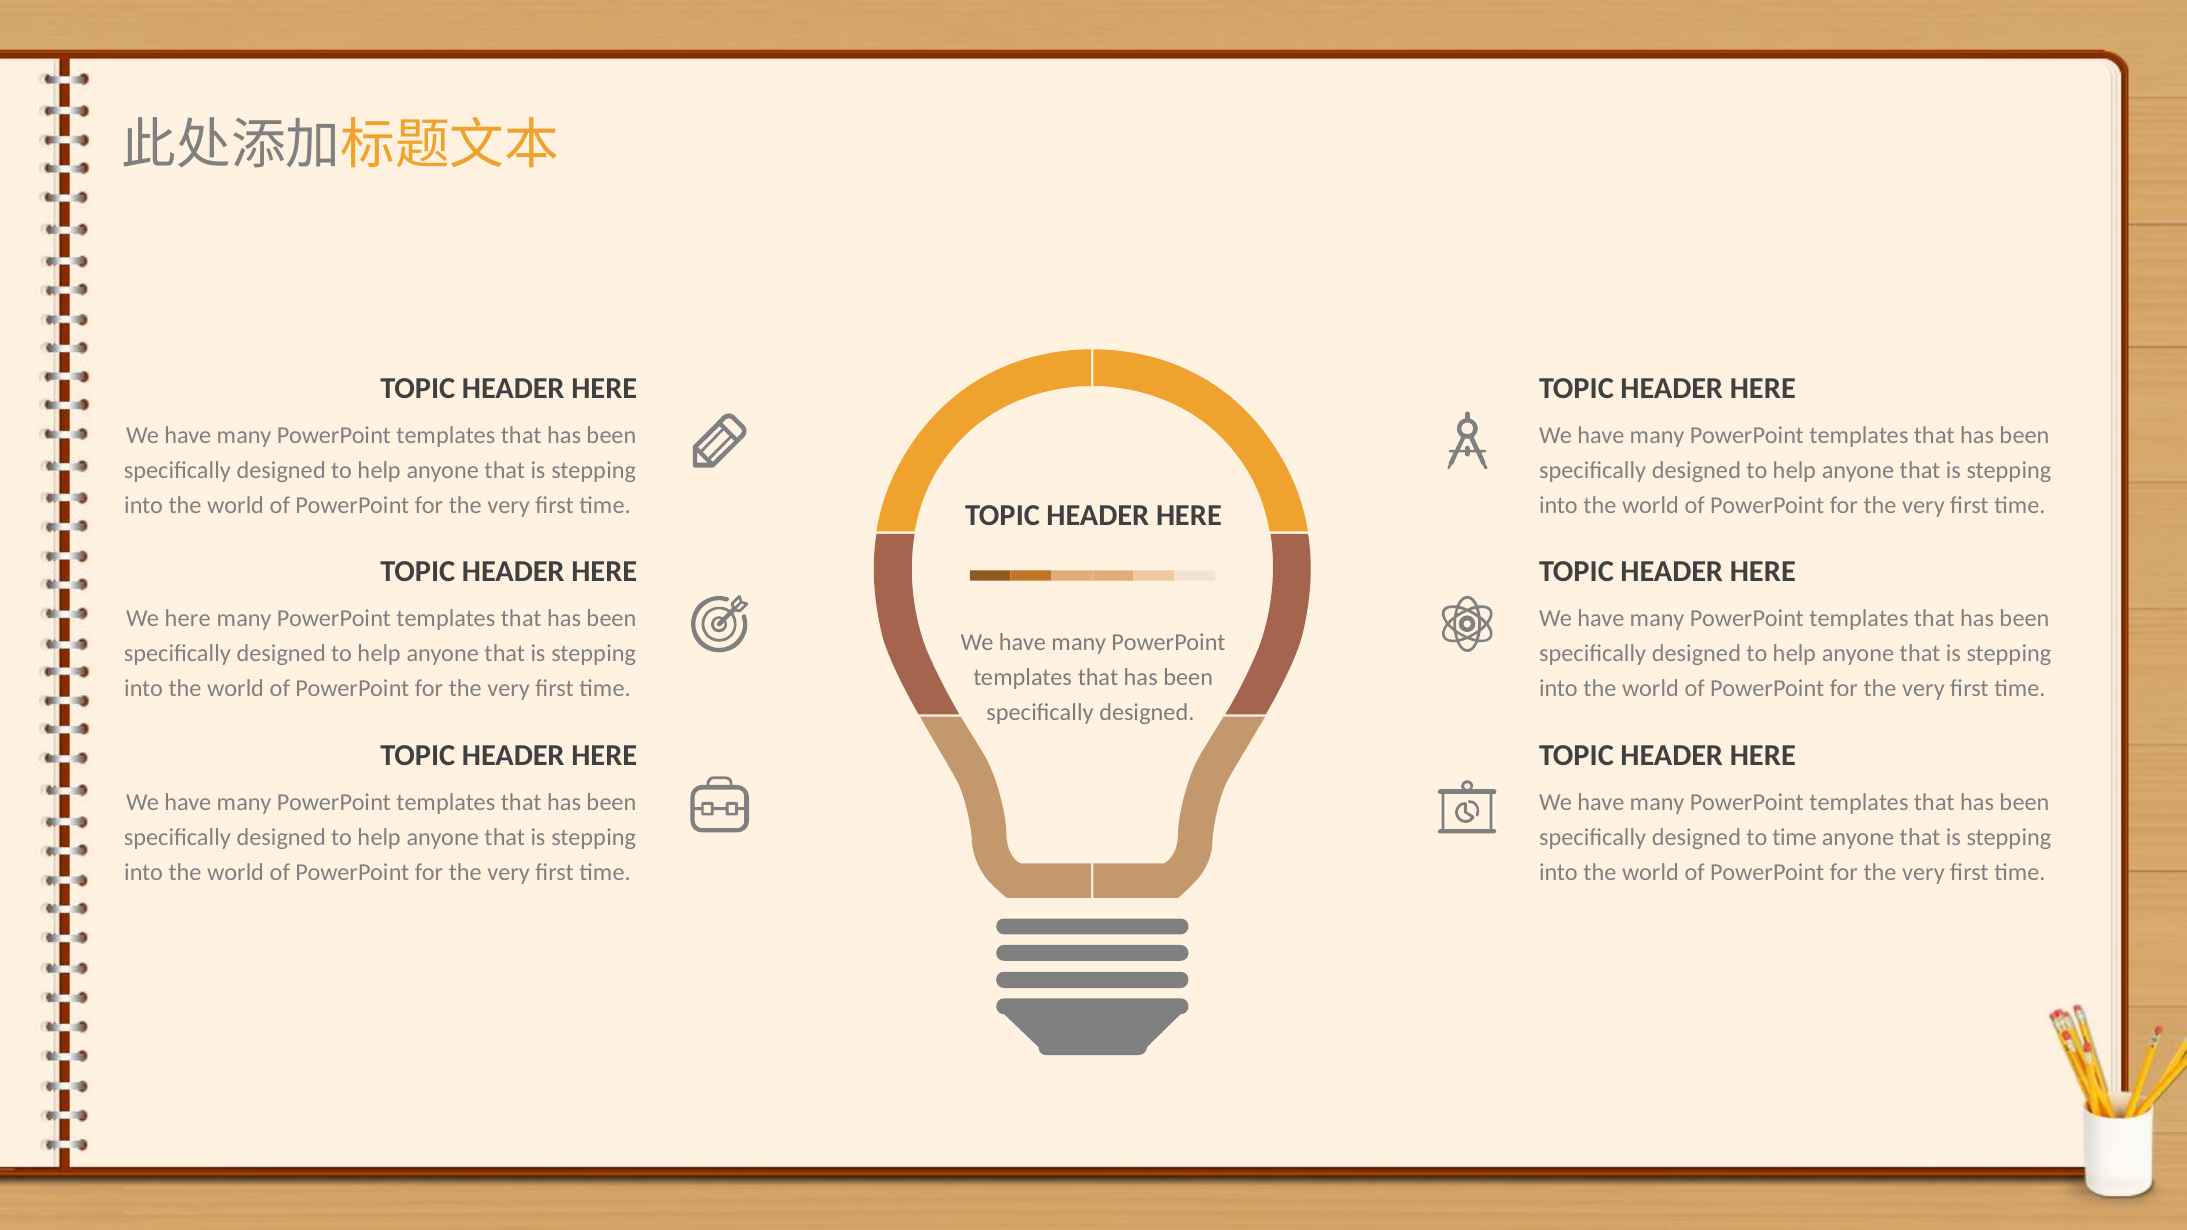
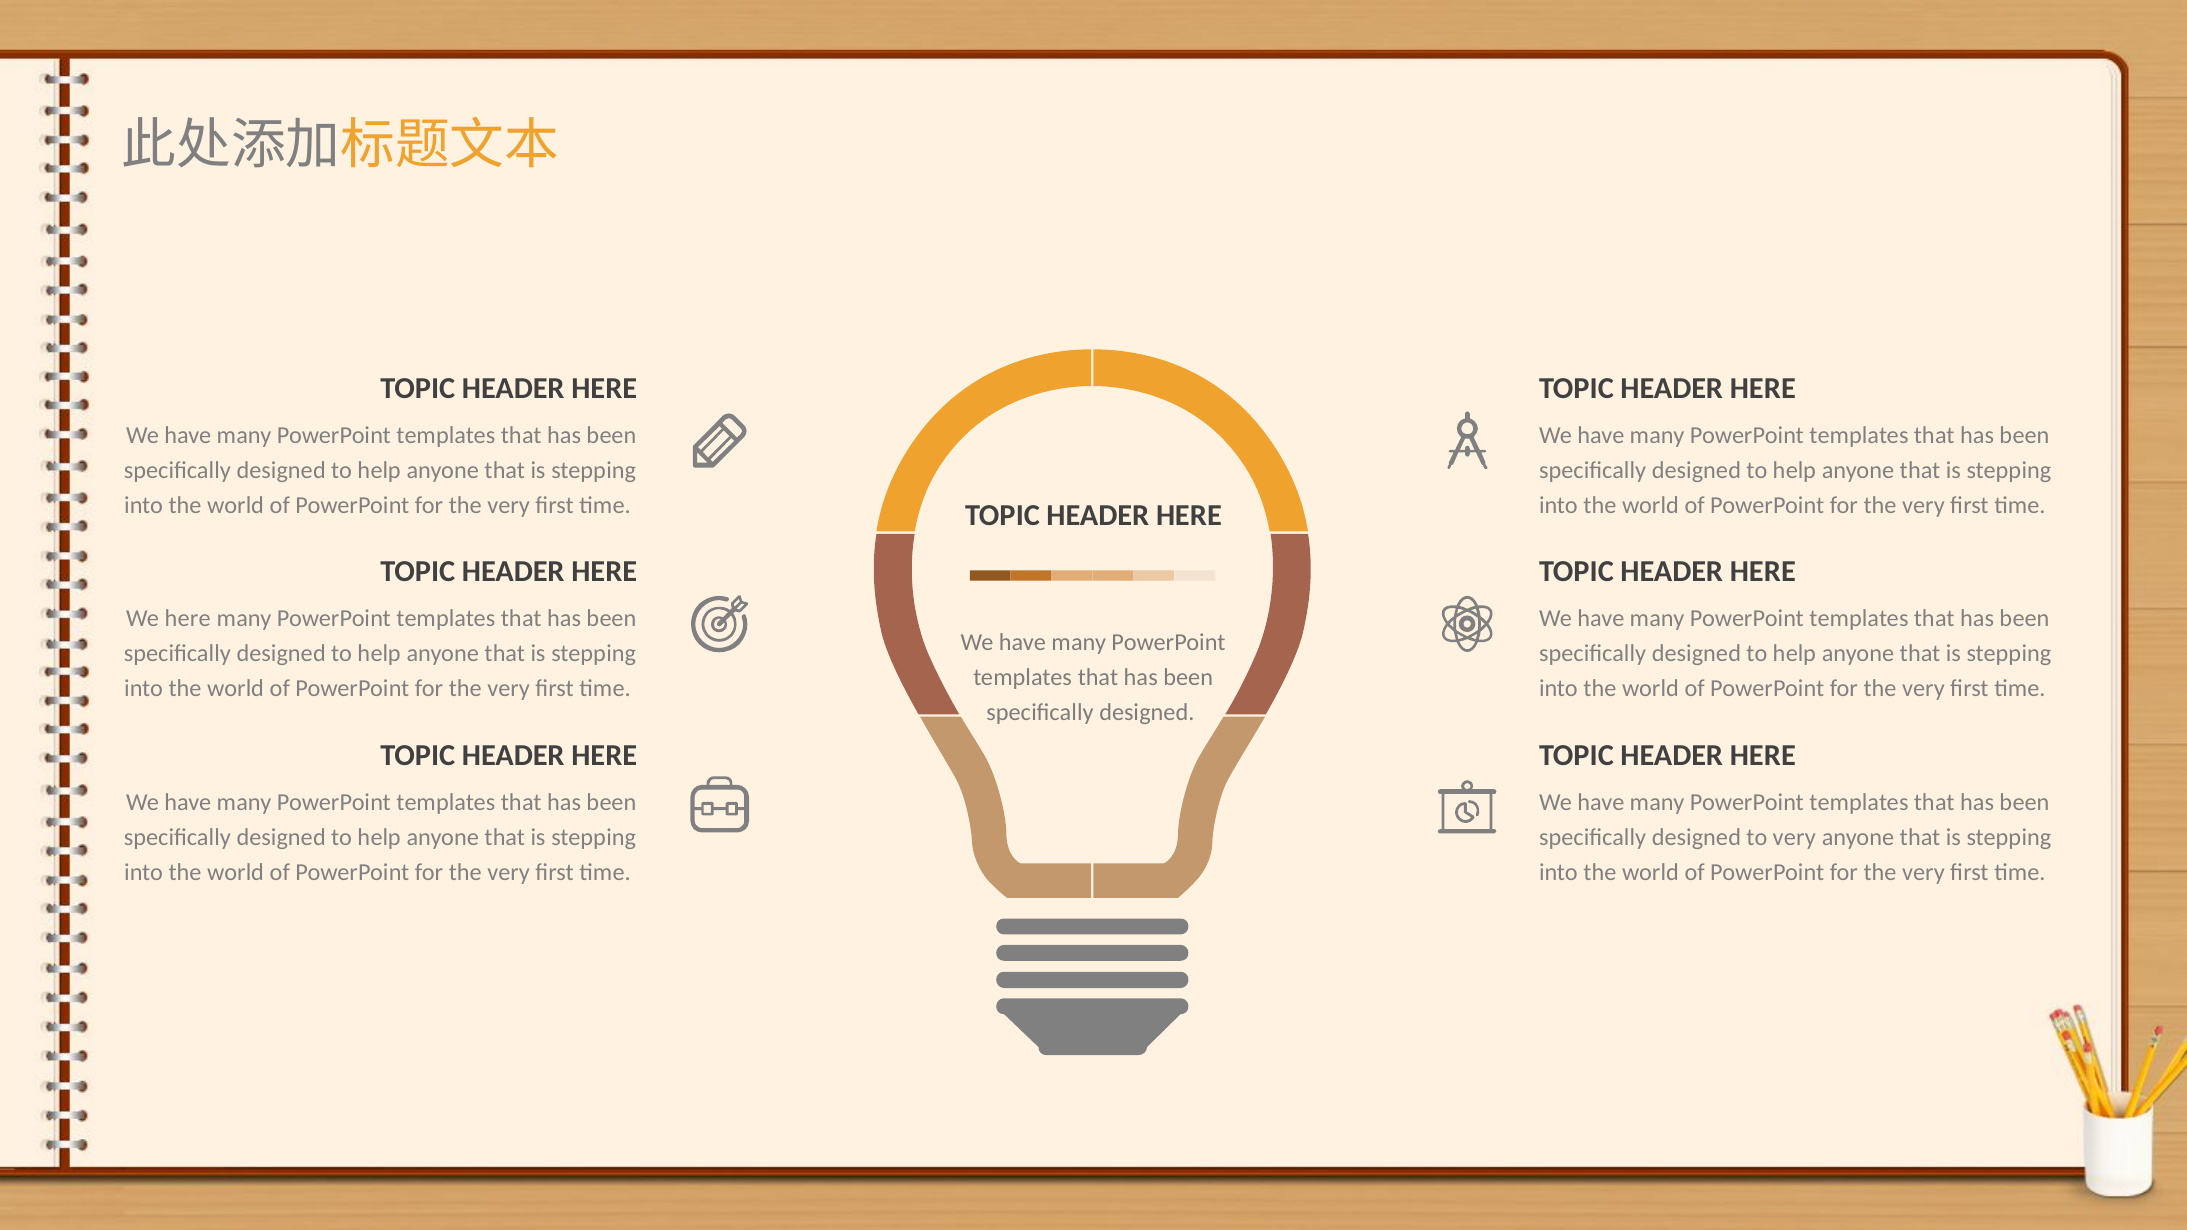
to time: time -> very
